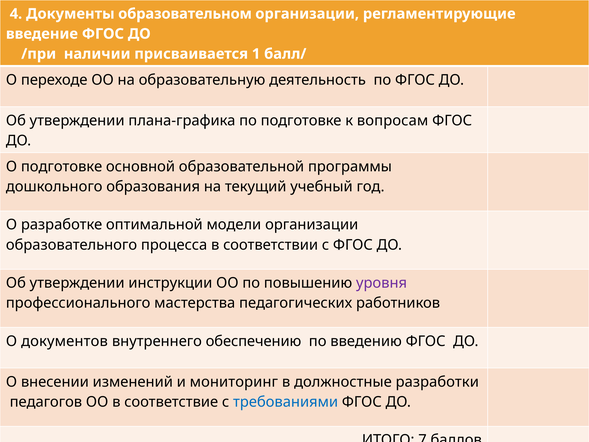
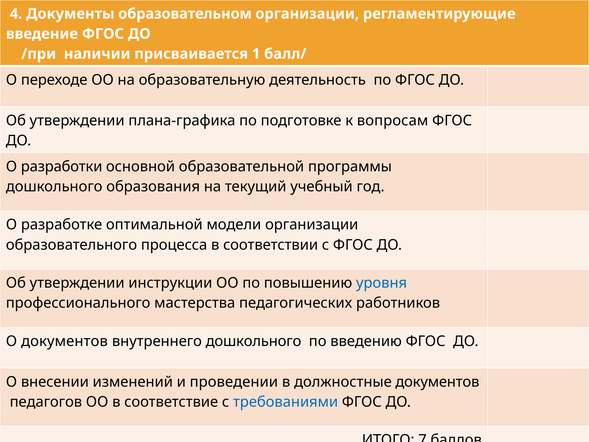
О подготовке: подготовке -> разработки
уровня colour: purple -> blue
внутреннего обеспечению: обеспечению -> дошкольного
и мониторинг: мониторинг -> проведении
должностные разработки: разработки -> документов
